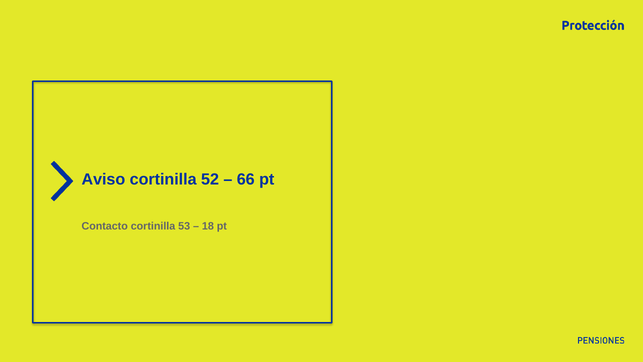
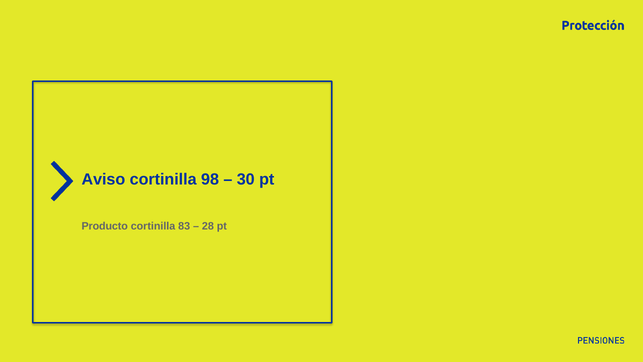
52: 52 -> 98
66: 66 -> 30
Contacto: Contacto -> Producto
53: 53 -> 83
18: 18 -> 28
